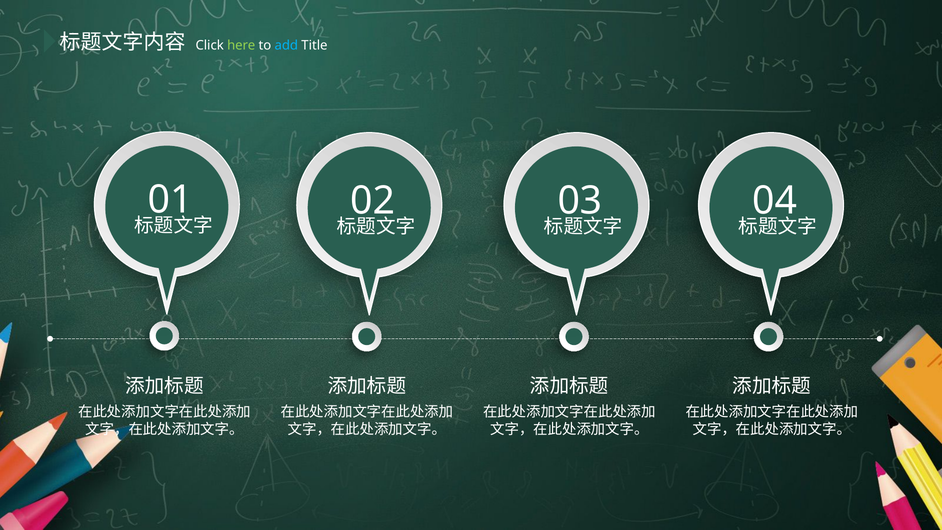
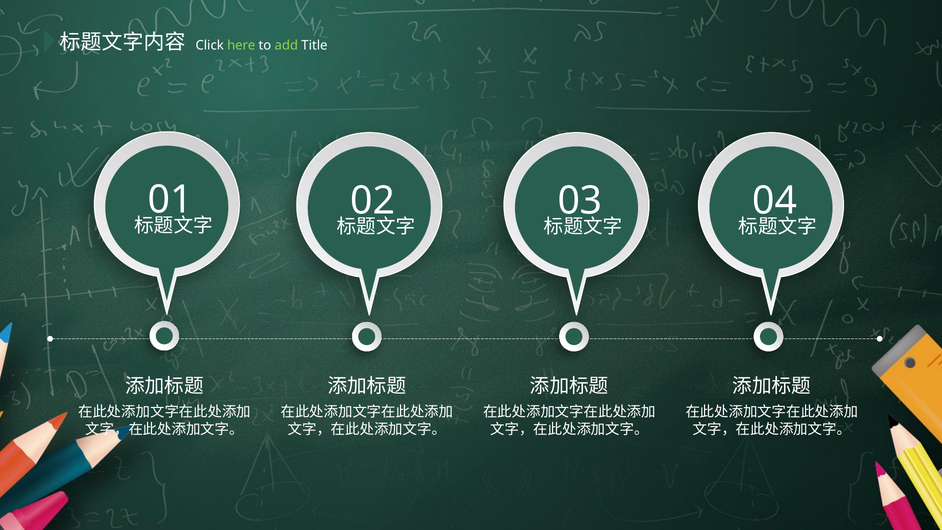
add colour: light blue -> light green
